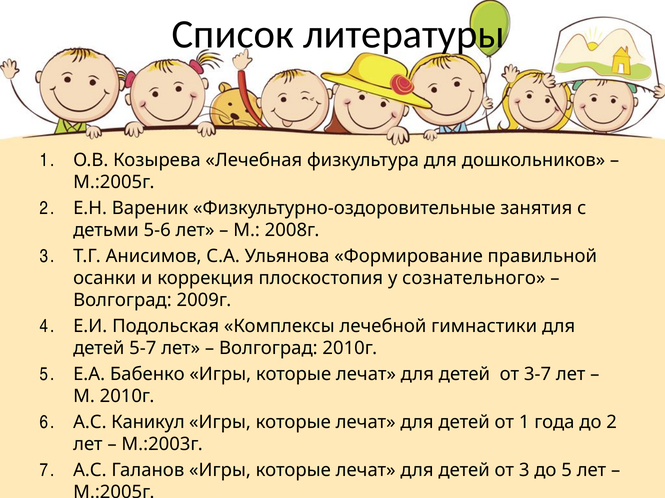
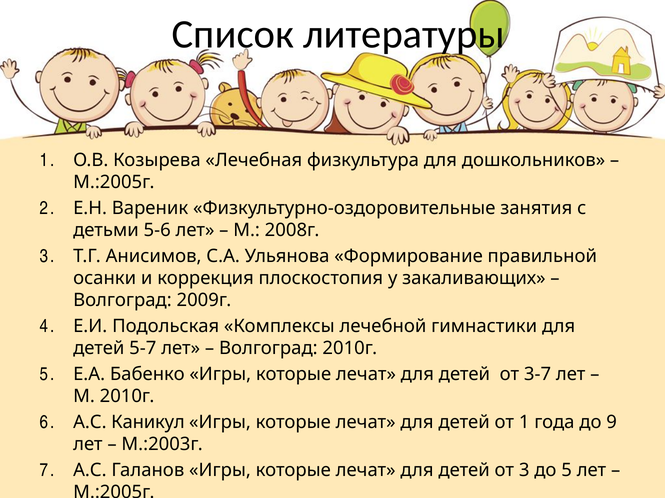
сознательного: сознательного -> закаливающих
до 2: 2 -> 9
